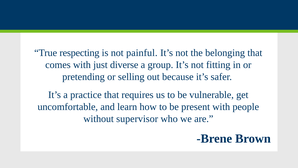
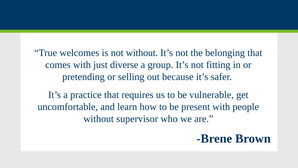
respecting: respecting -> welcomes
not painful: painful -> without
